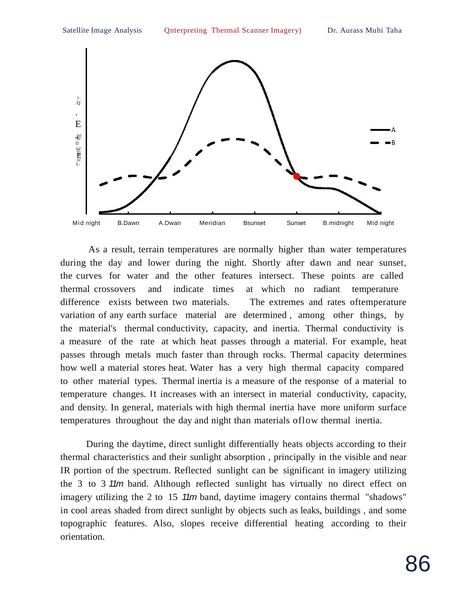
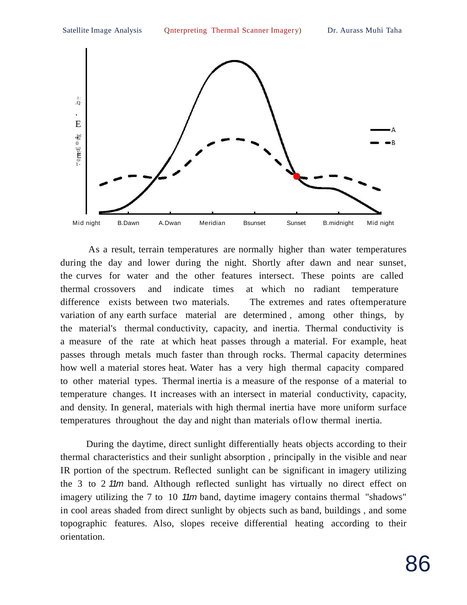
to 3: 3 -> 2
2: 2 -> 7
15: 15 -> 10
as leaks: leaks -> band
